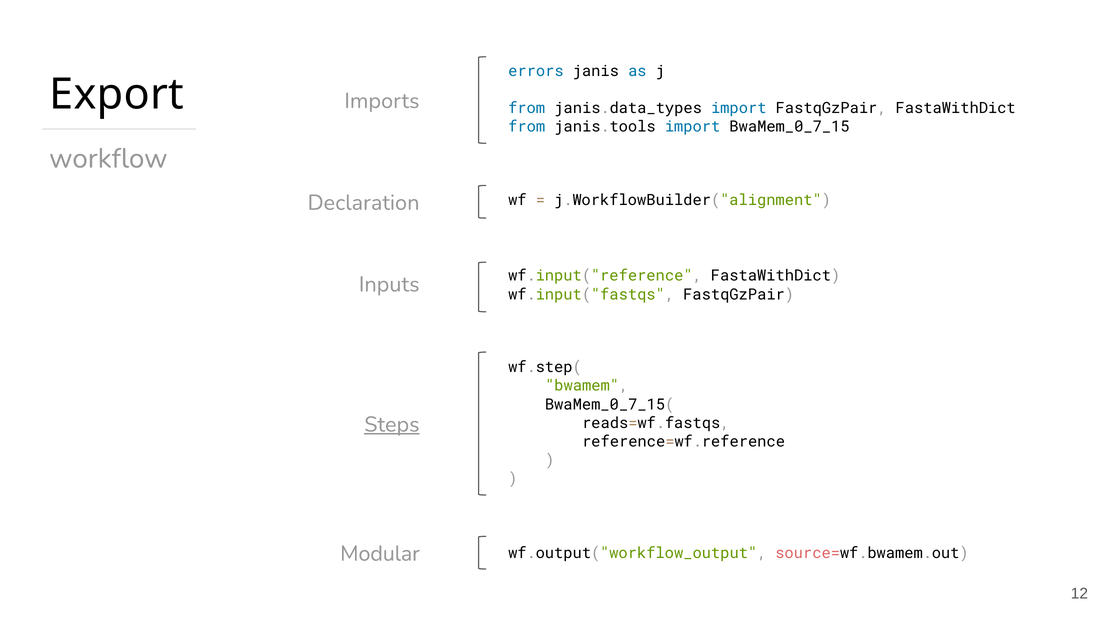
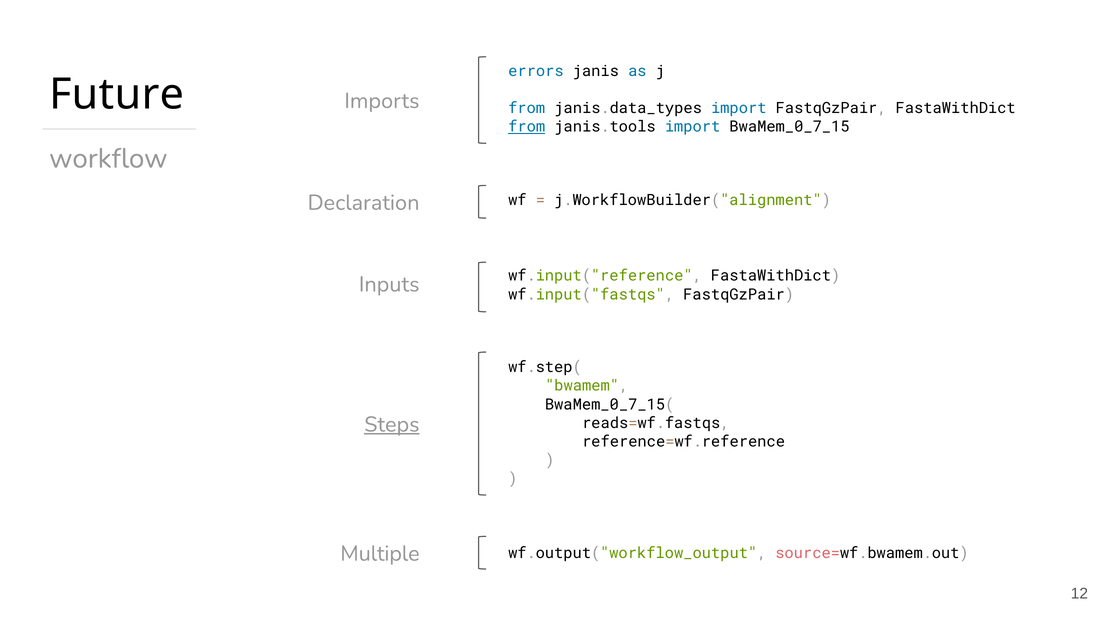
Export: Export -> Future
from at (527, 127) underline: none -> present
Modular: Modular -> Multiple
